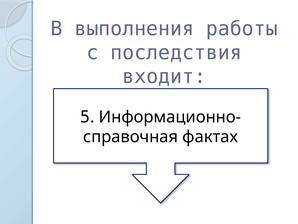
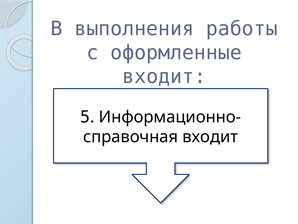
последствия: последствия -> оформленные
фактах at (210, 137): фактах -> входит
